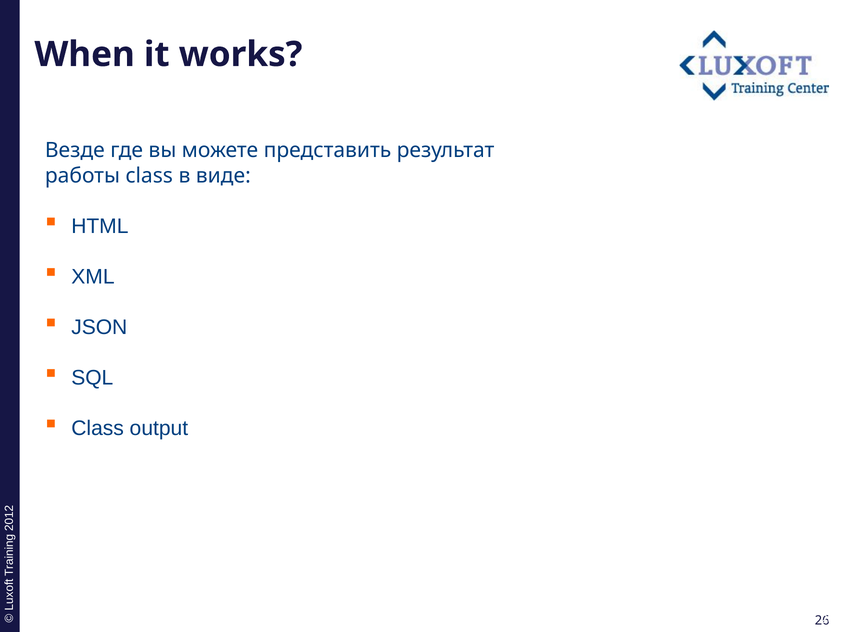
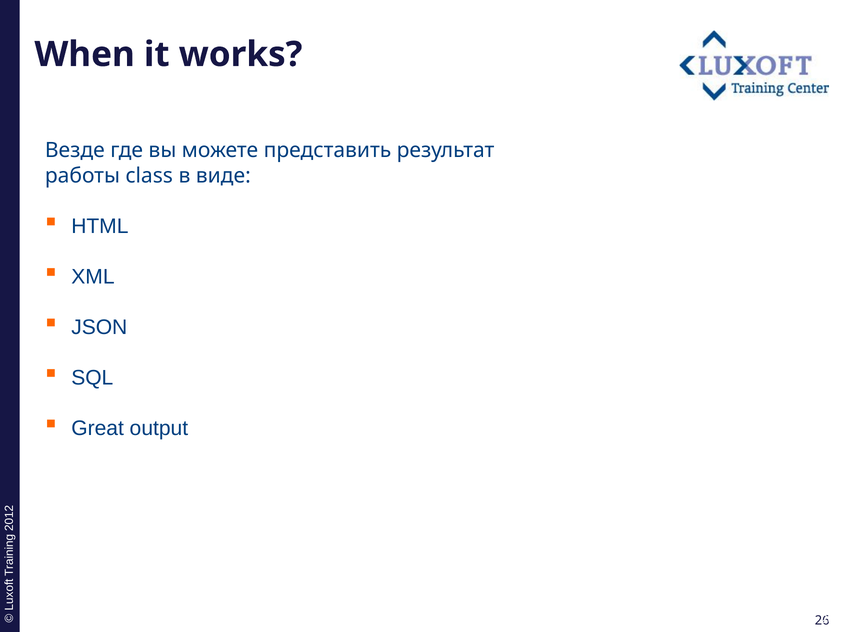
Class at (98, 428): Class -> Great
